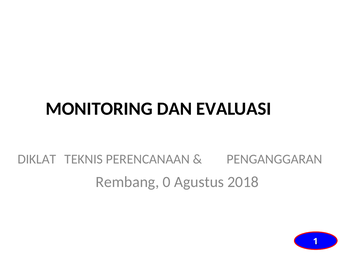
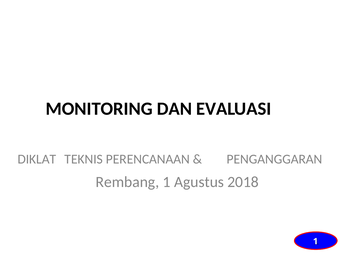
Rembang 0: 0 -> 1
